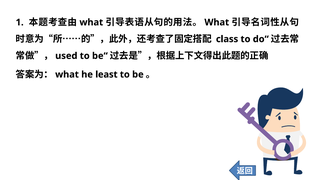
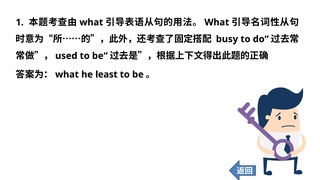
class: class -> busy
